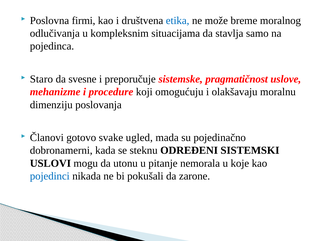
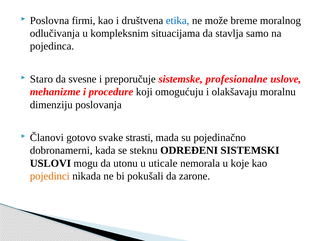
pragmatičnost: pragmatičnost -> profesionalne
ugled: ugled -> strasti
pitanje: pitanje -> uticale
pojedinci colour: blue -> orange
